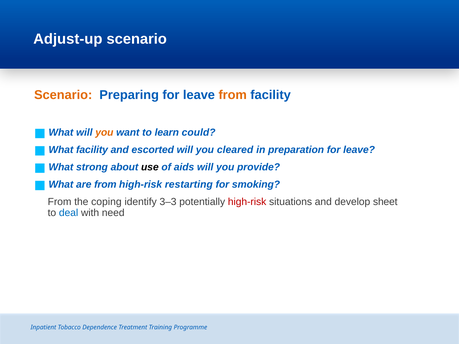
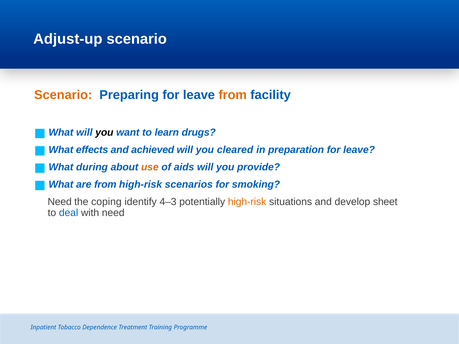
you at (104, 133) colour: orange -> black
could: could -> drugs
facility at (92, 150): facility -> effects
escorted: escorted -> achieved
strong: strong -> during
use colour: black -> orange
restarting: restarting -> scenarios
From at (60, 202): From -> Need
3‒3: 3‒3 -> 4‒3
high-risk at (247, 202) colour: red -> orange
